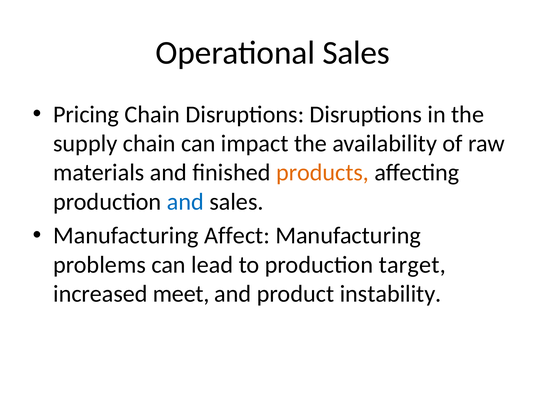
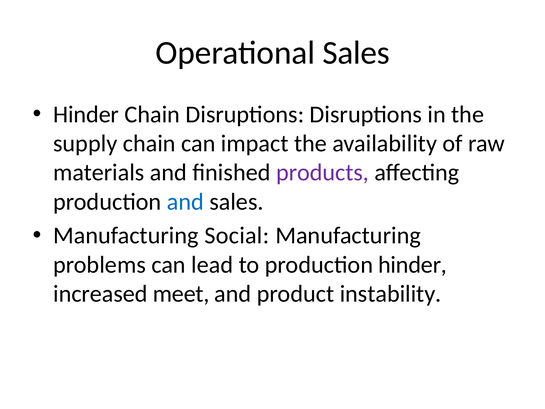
Pricing at (86, 114): Pricing -> Hinder
products colour: orange -> purple
Affect: Affect -> Social
production target: target -> hinder
